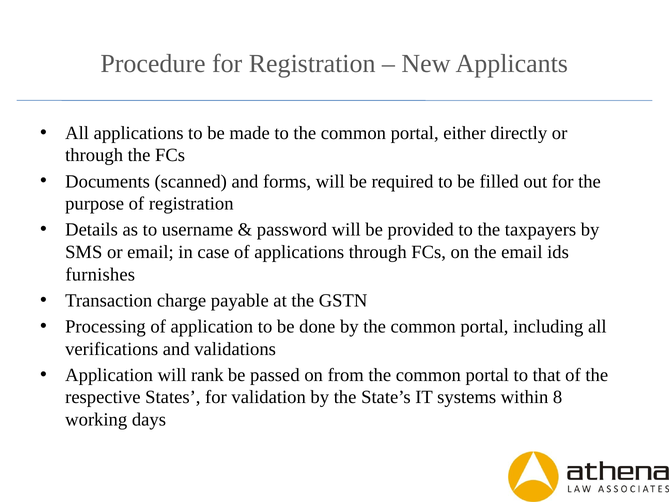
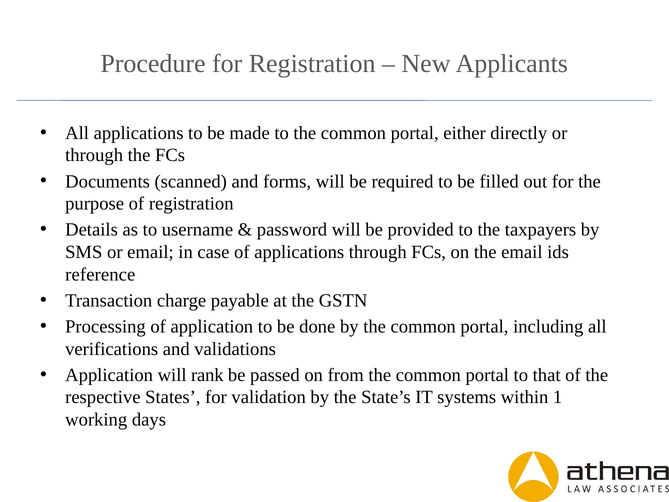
furnishes: furnishes -> reference
8: 8 -> 1
